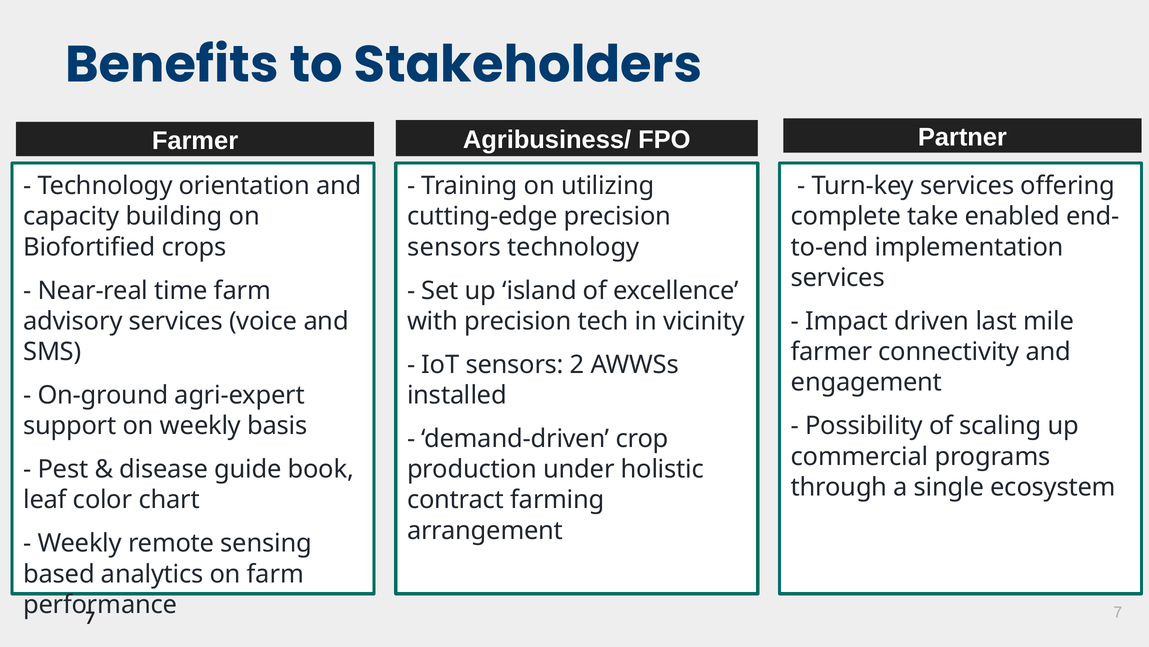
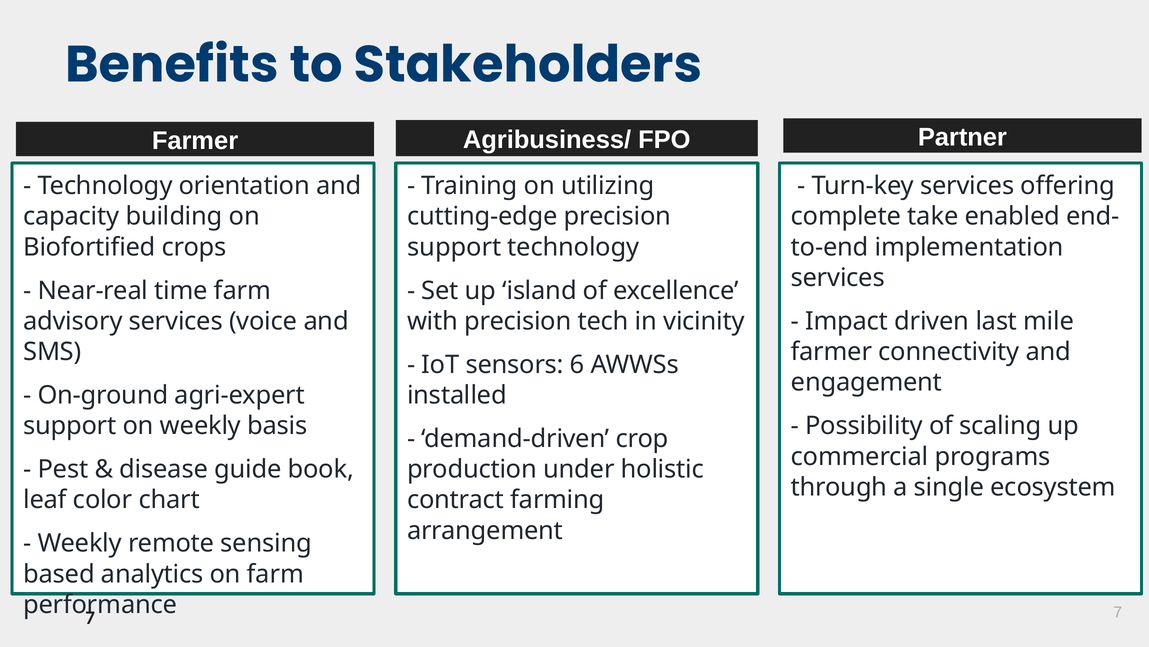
sensors at (454, 247): sensors -> support
2: 2 -> 6
